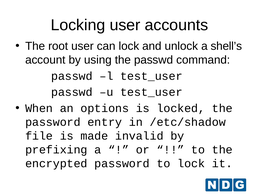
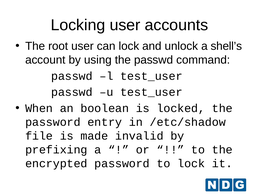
options: options -> boolean
